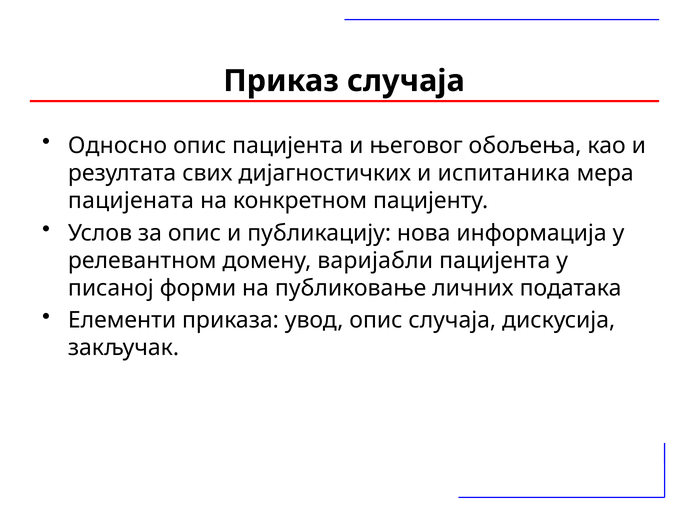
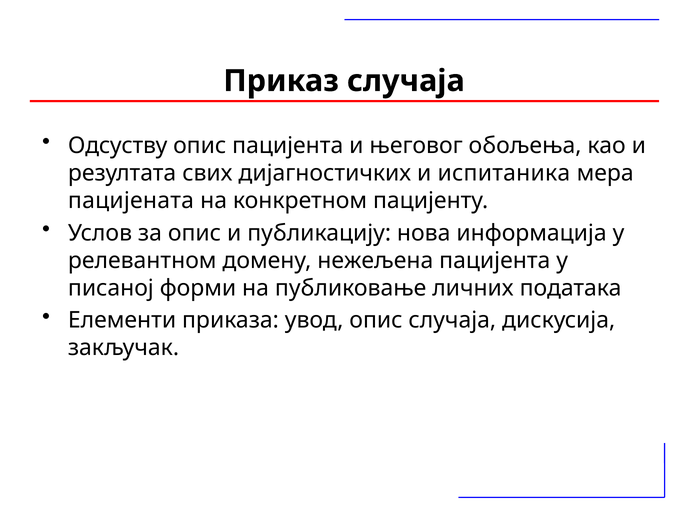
Односно: Односно -> Одсуству
варијабли: варијабли -> нежељена
